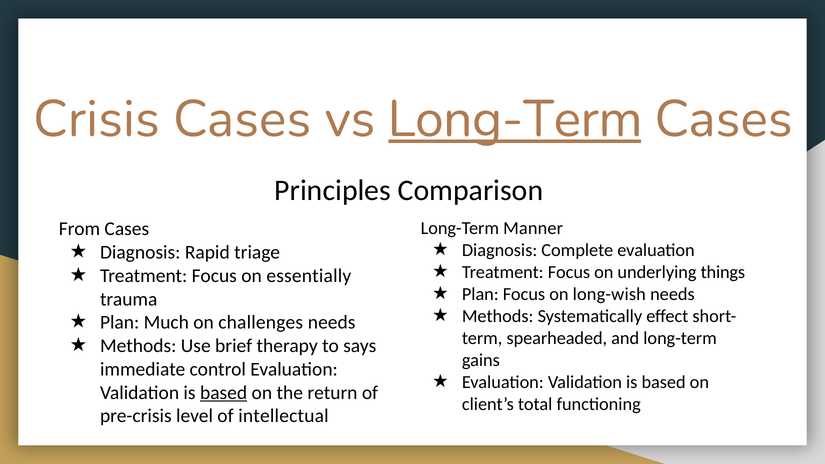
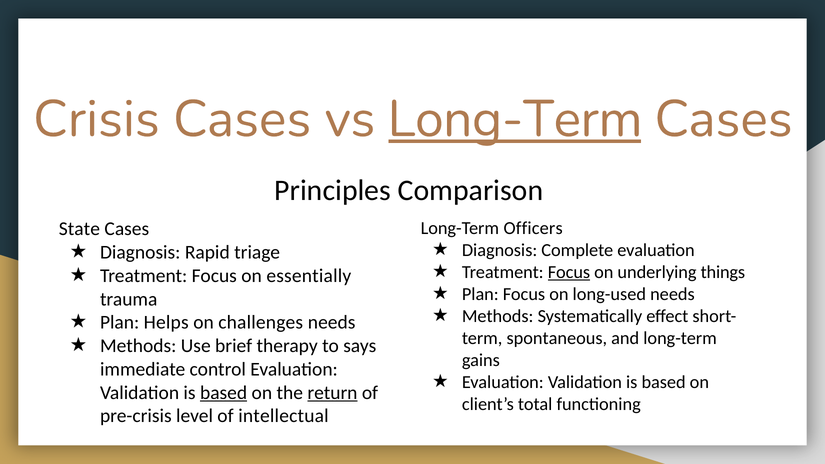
Manner: Manner -> Officers
From: From -> State
Focus at (569, 272) underline: none -> present
long-wish: long-wish -> long-used
Much: Much -> Helps
spearheaded: spearheaded -> spontaneous
return underline: none -> present
